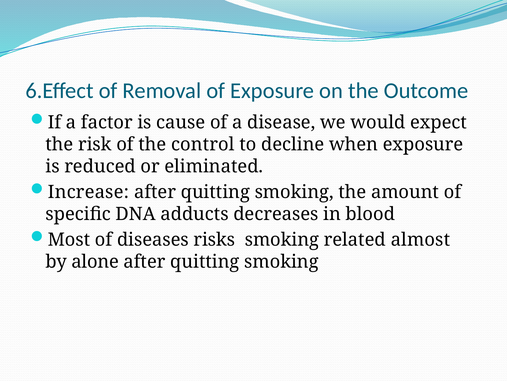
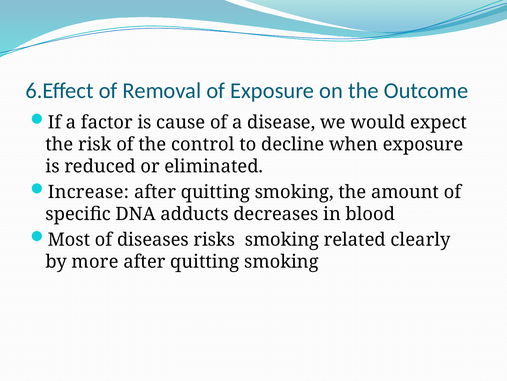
almost: almost -> clearly
alone: alone -> more
